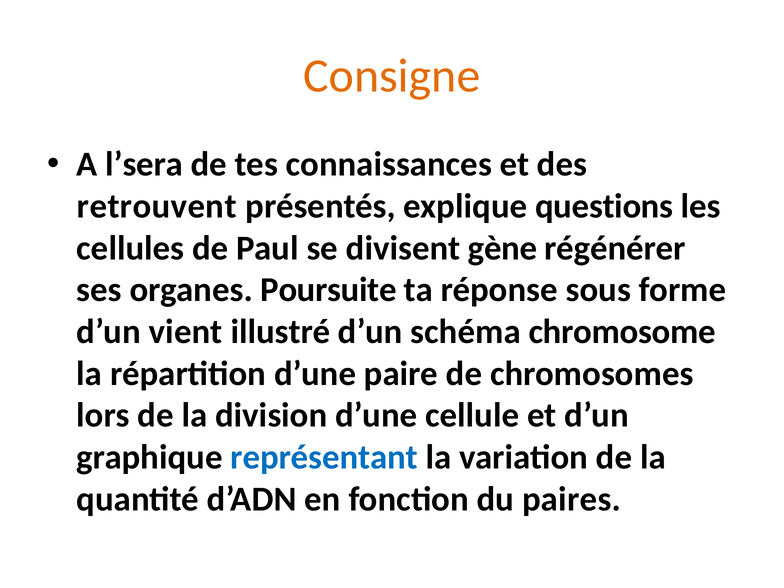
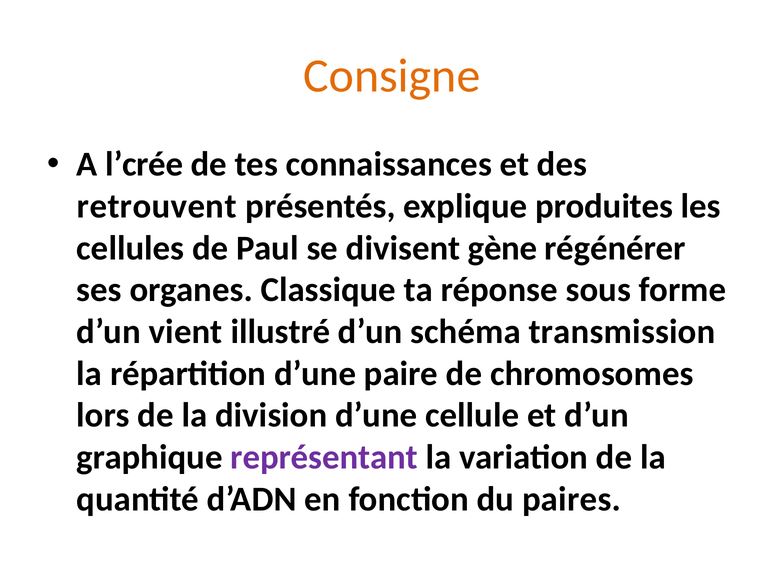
l’sera: l’sera -> l’crée
questions: questions -> produites
Poursuite: Poursuite -> Classique
chromosome: chromosome -> transmission
représentant colour: blue -> purple
